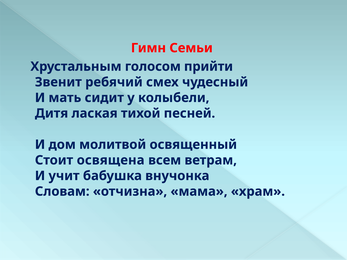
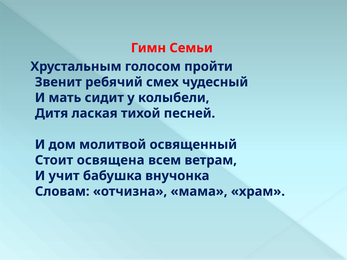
прийти: прийти -> пройти
